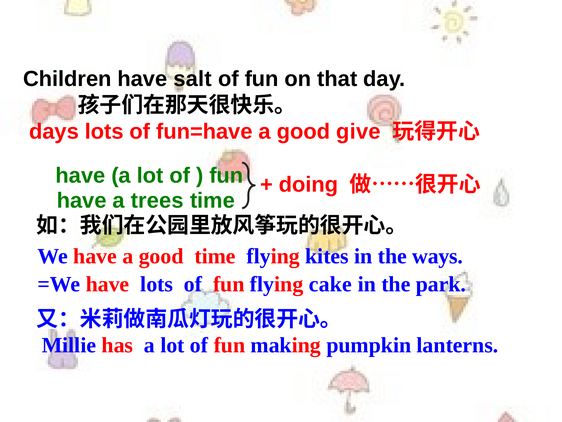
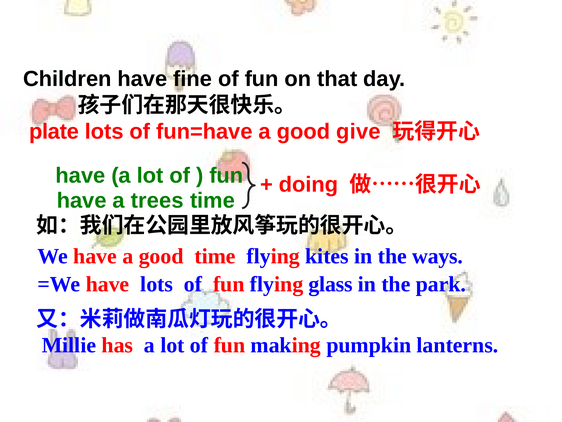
salt: salt -> fine
days: days -> plate
cake: cake -> glass
